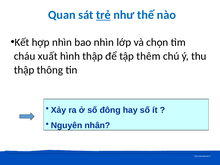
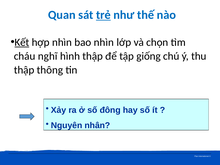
Kết underline: none -> present
xuất: xuất -> nghĩ
thêm: thêm -> giống
